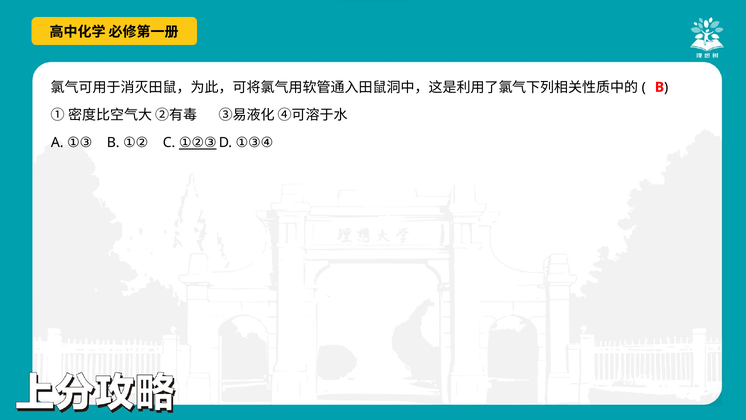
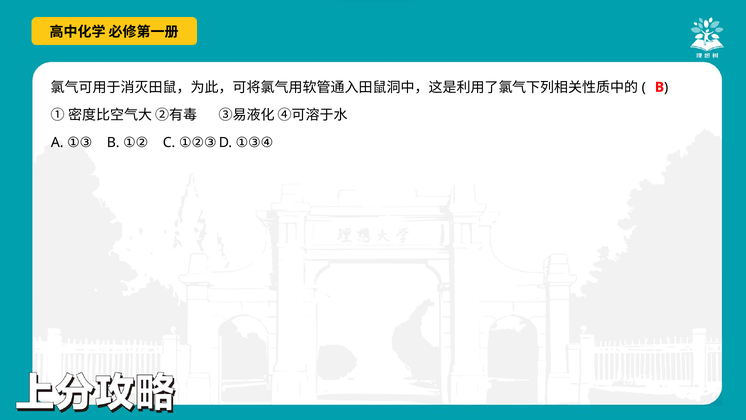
①②③ underline: present -> none
